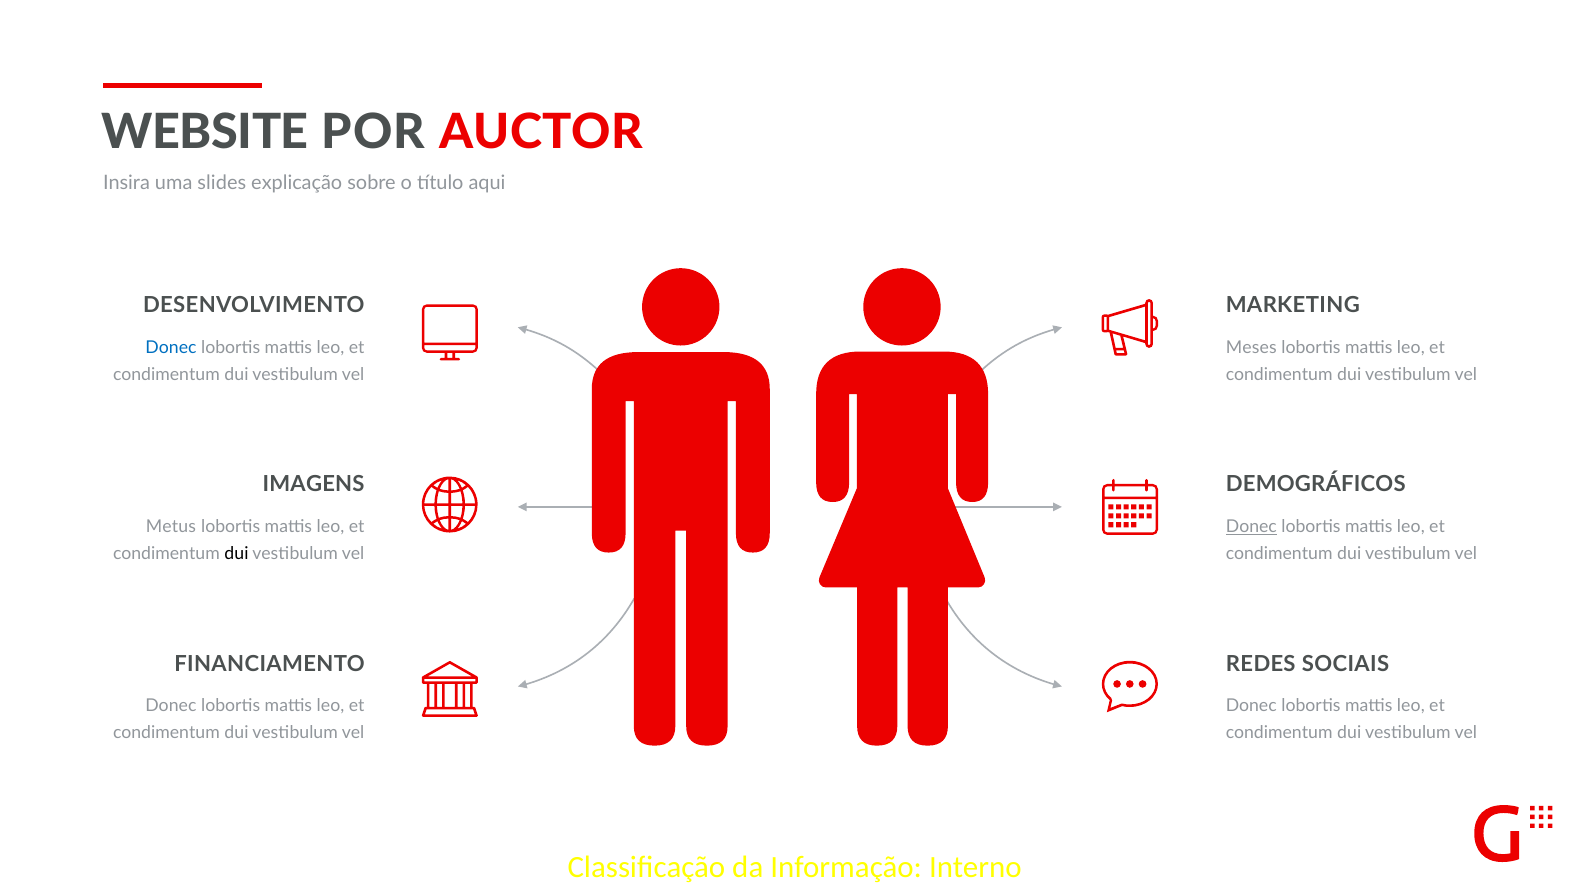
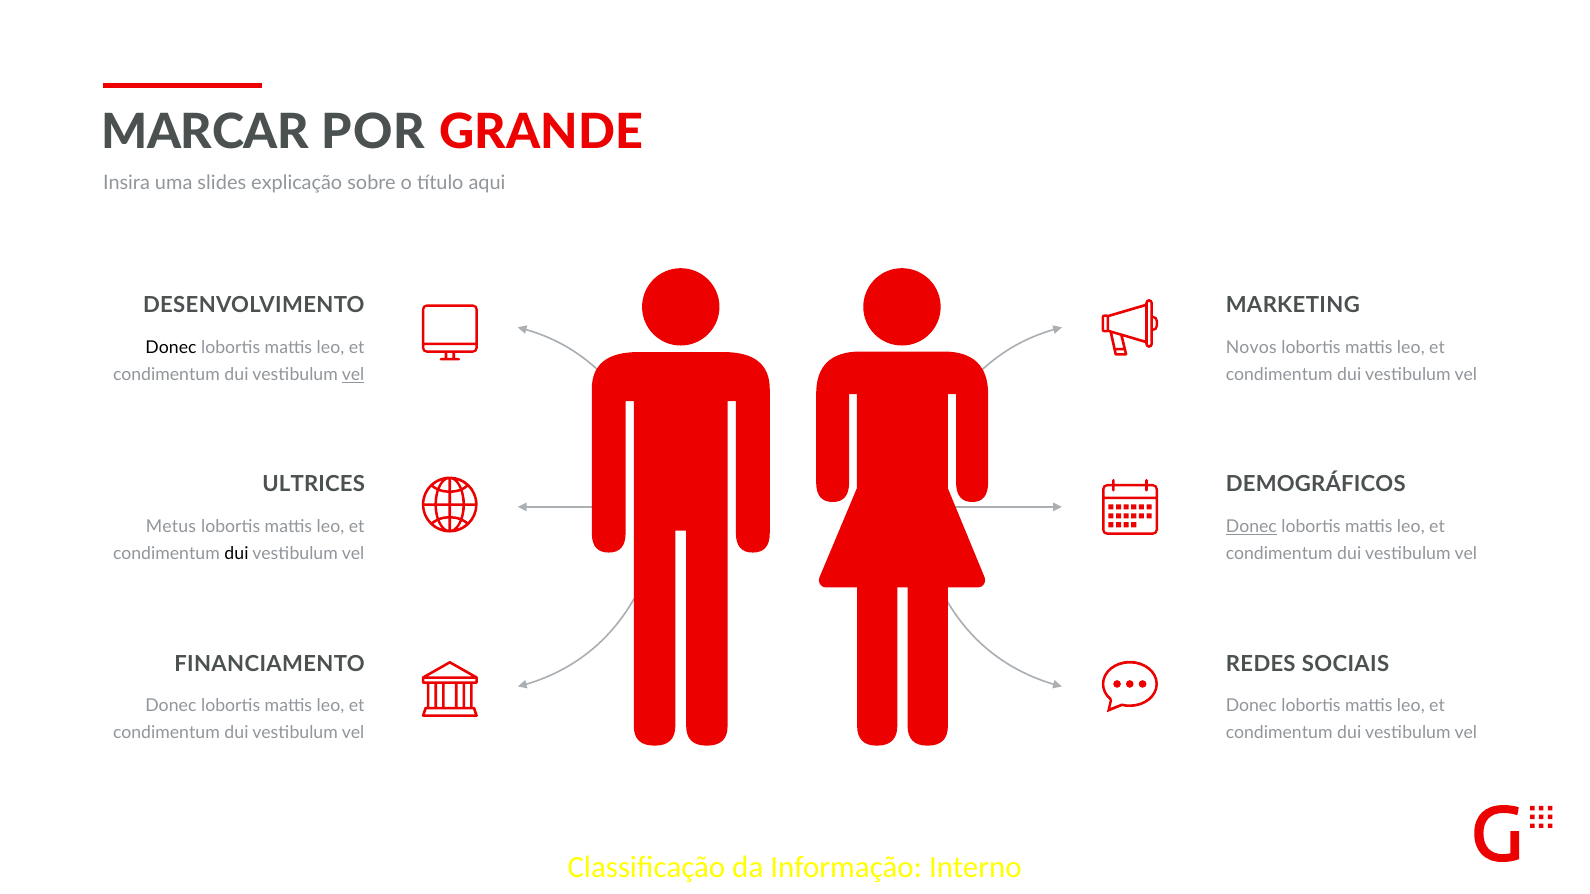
WEBSITE: WEBSITE -> MARCAR
AUCTOR: AUCTOR -> GRANDE
Donec at (171, 348) colour: blue -> black
Meses: Meses -> Novos
vel at (353, 375) underline: none -> present
IMAGENS: IMAGENS -> ULTRICES
